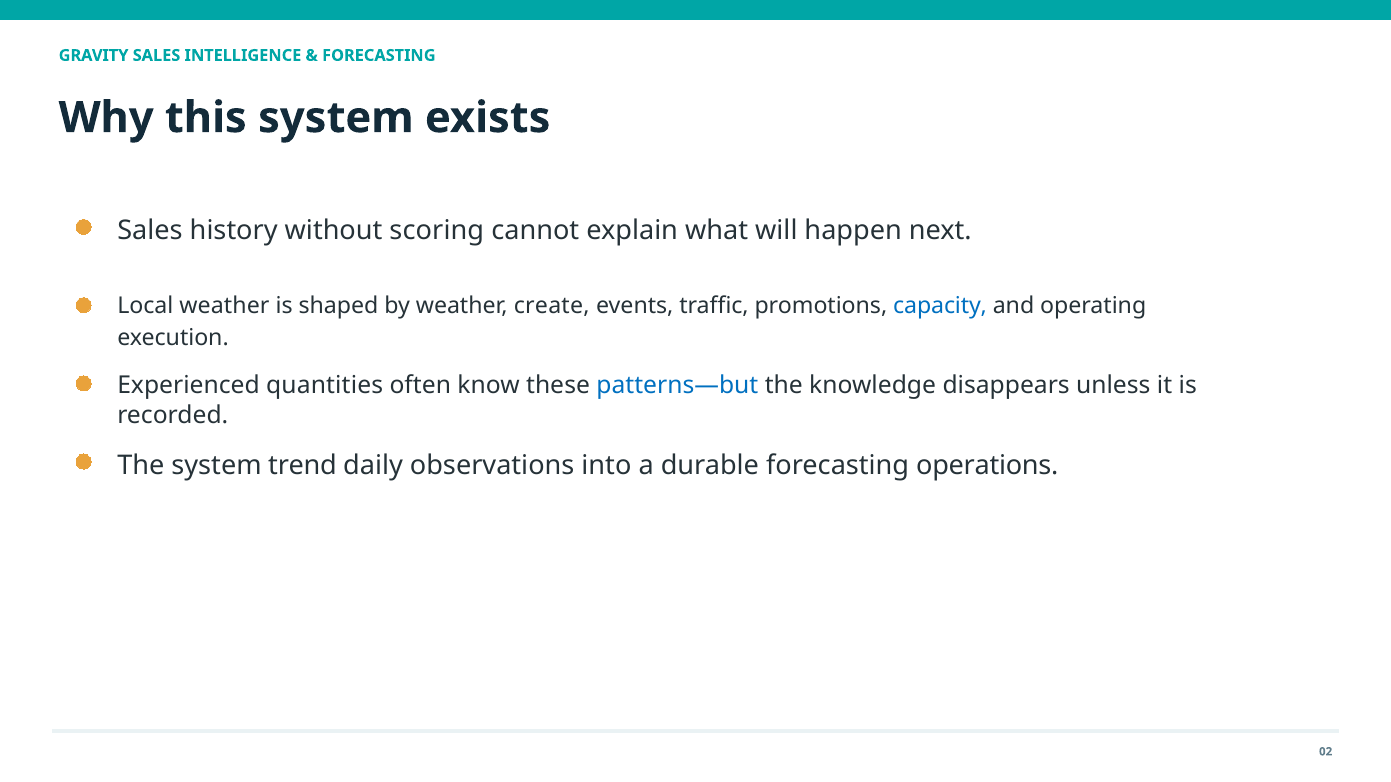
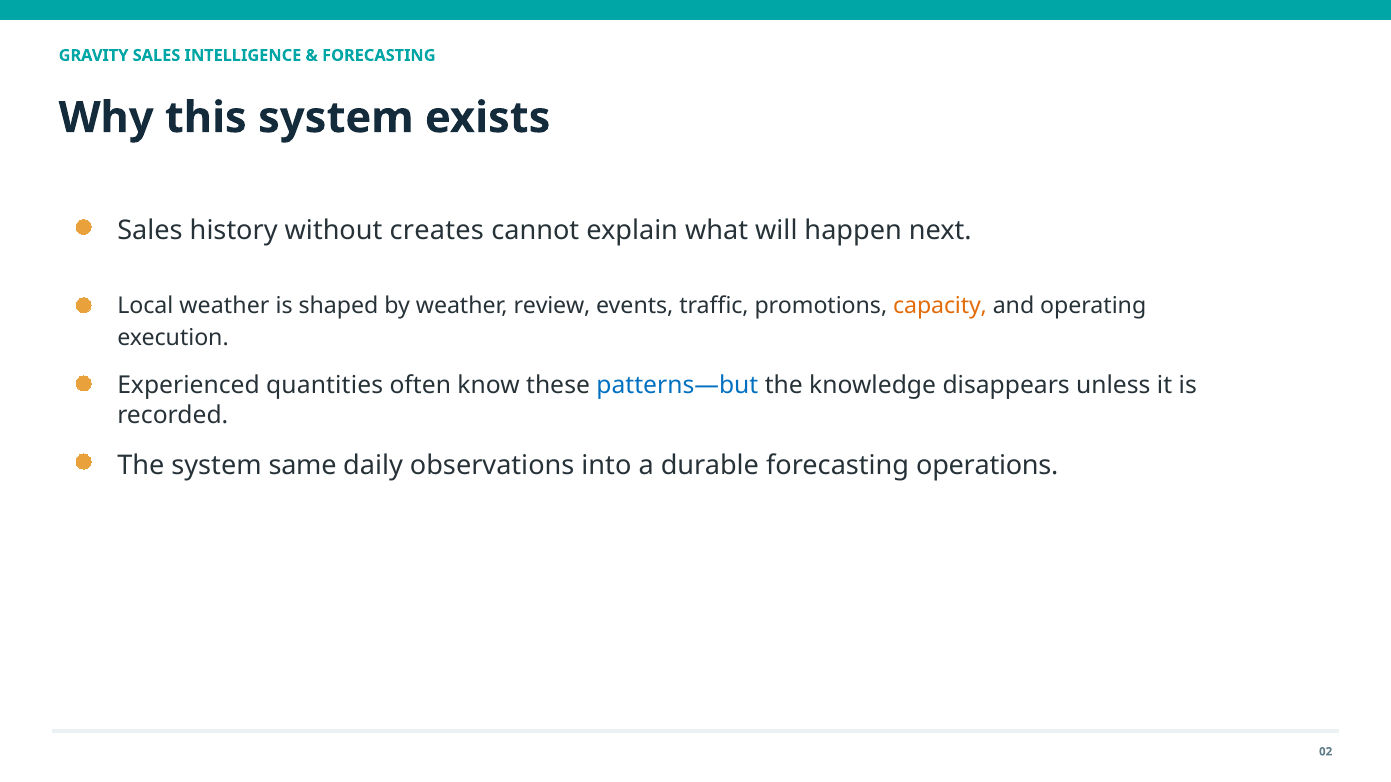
scoring: scoring -> creates
create: create -> review
capacity colour: blue -> orange
trend: trend -> same
